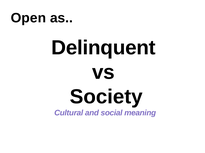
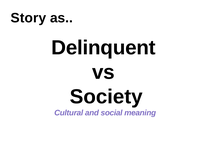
Open: Open -> Story
